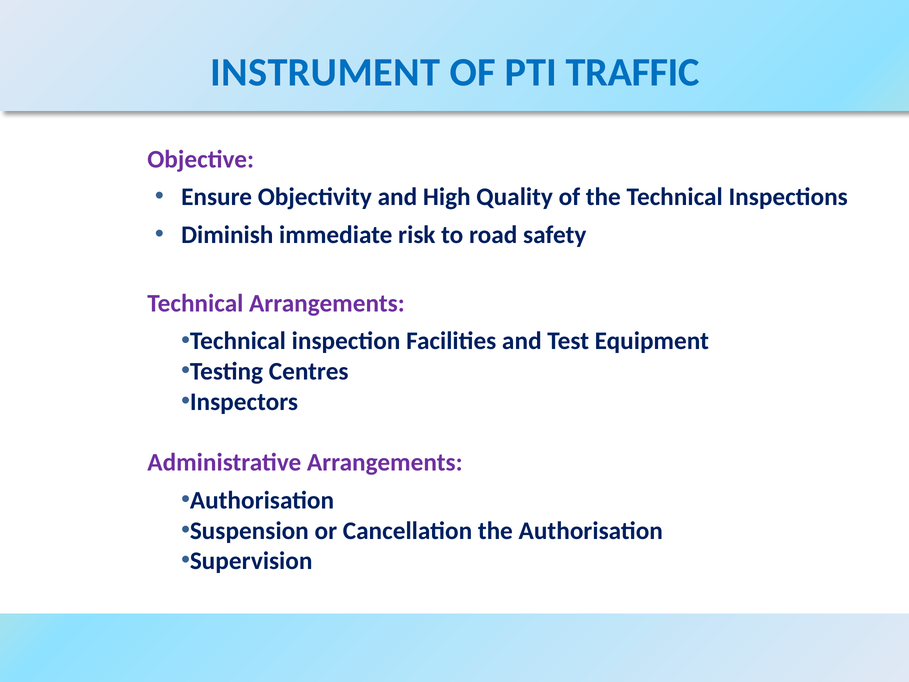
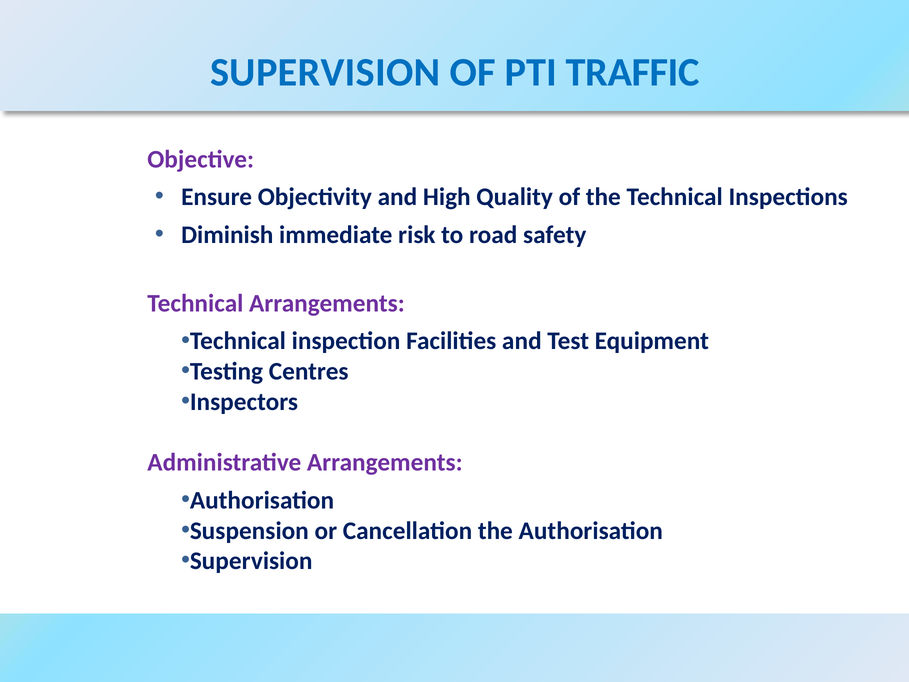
INSTRUMENT at (325, 72): INSTRUMENT -> SUPERVISION
